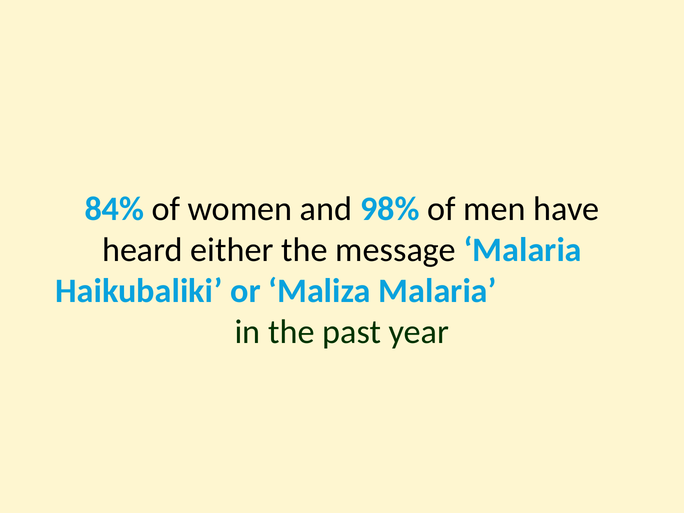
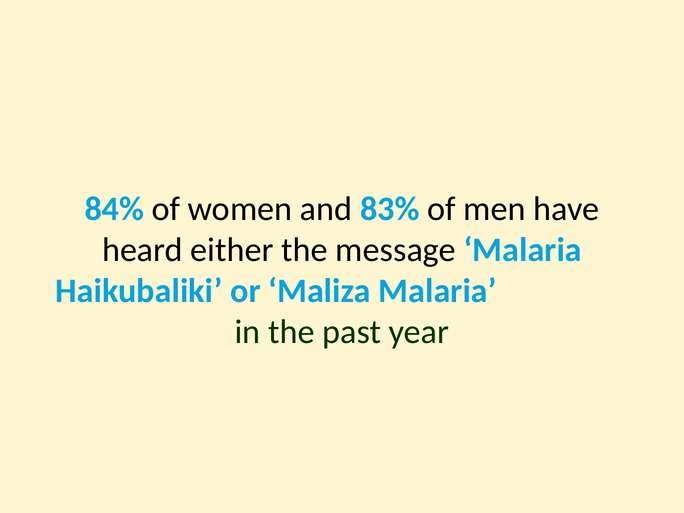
98%: 98% -> 83%
